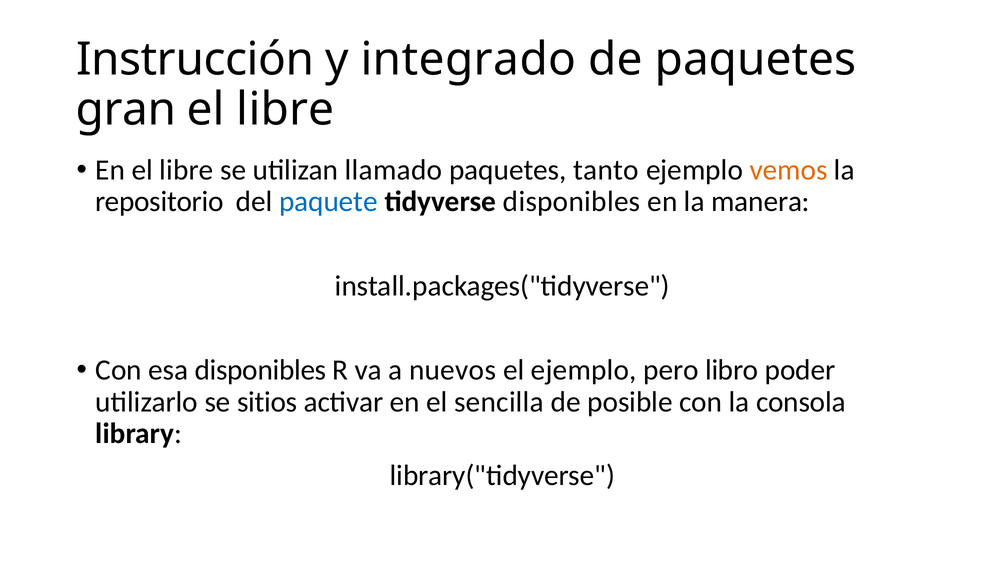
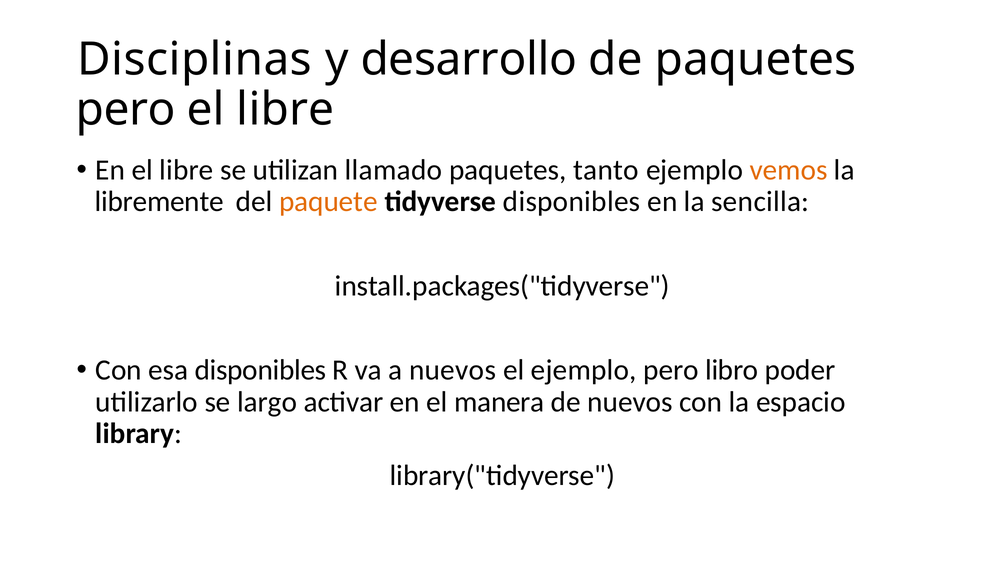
Instrucción: Instrucción -> Disciplinas
integrado: integrado -> desarrollo
gran at (126, 109): gran -> pero
repositorio: repositorio -> libremente
paquete colour: blue -> orange
manera: manera -> sencilla
sitios: sitios -> largo
sencilla: sencilla -> manera
de posible: posible -> nuevos
consola: consola -> espacio
